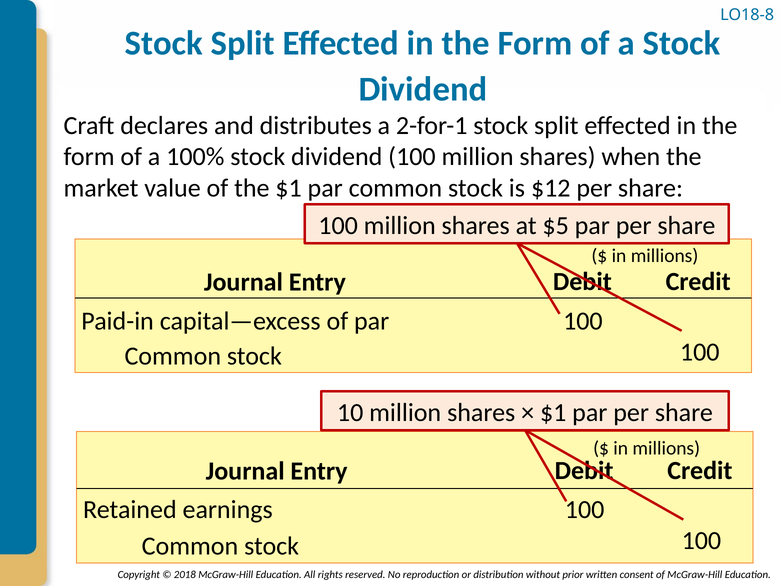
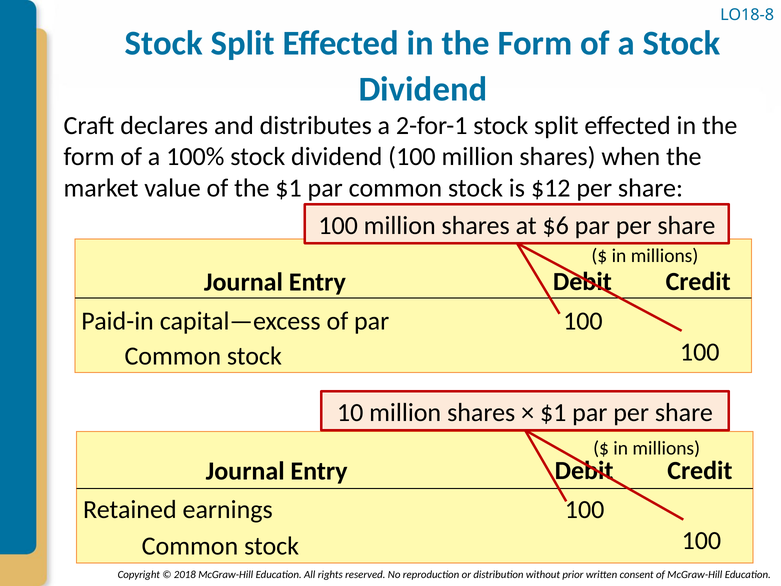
$5: $5 -> $6
